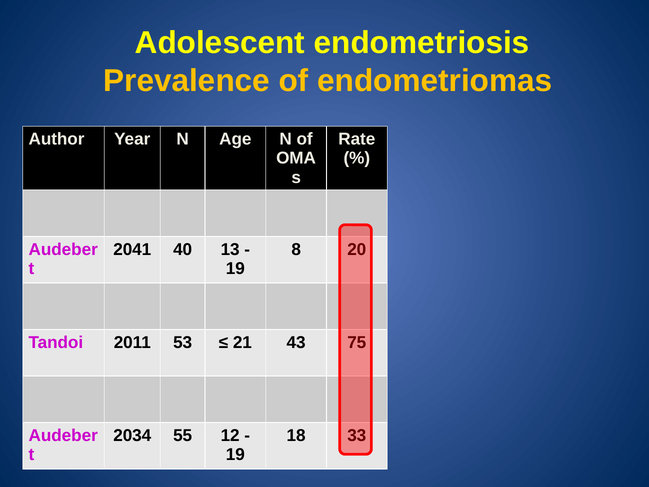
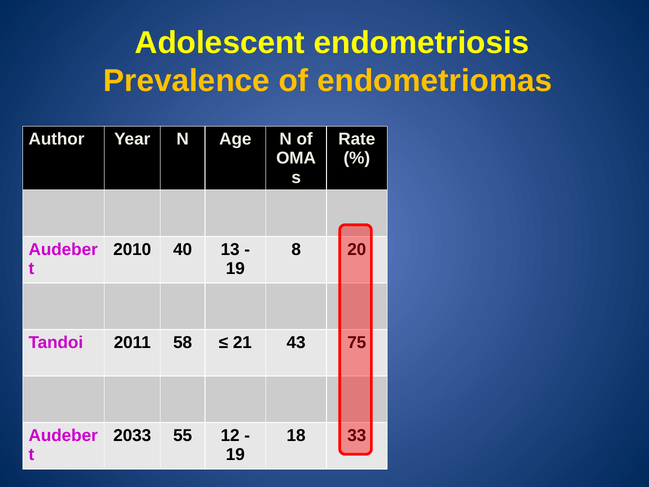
2041: 2041 -> 2010
53: 53 -> 58
2034: 2034 -> 2033
